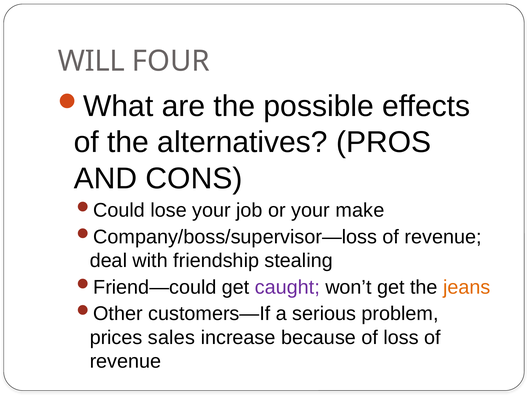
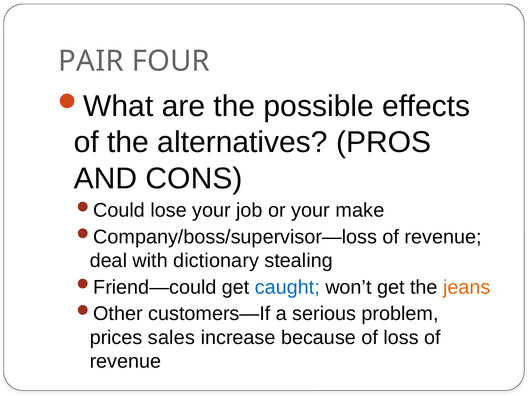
WILL: WILL -> PAIR
friendship: friendship -> dictionary
caught colour: purple -> blue
